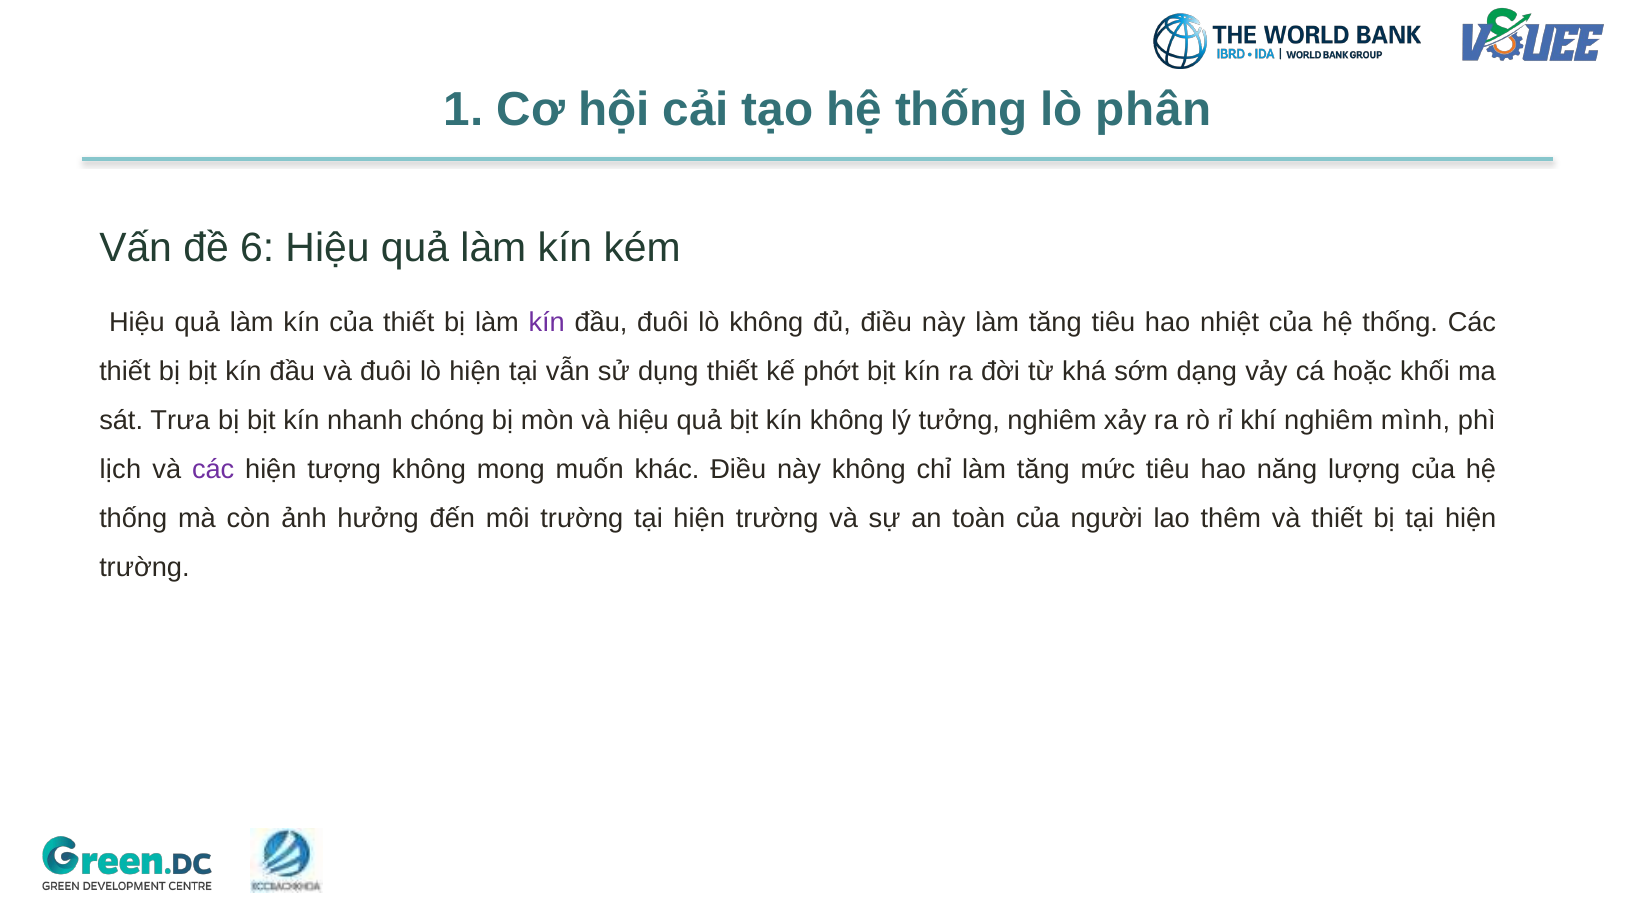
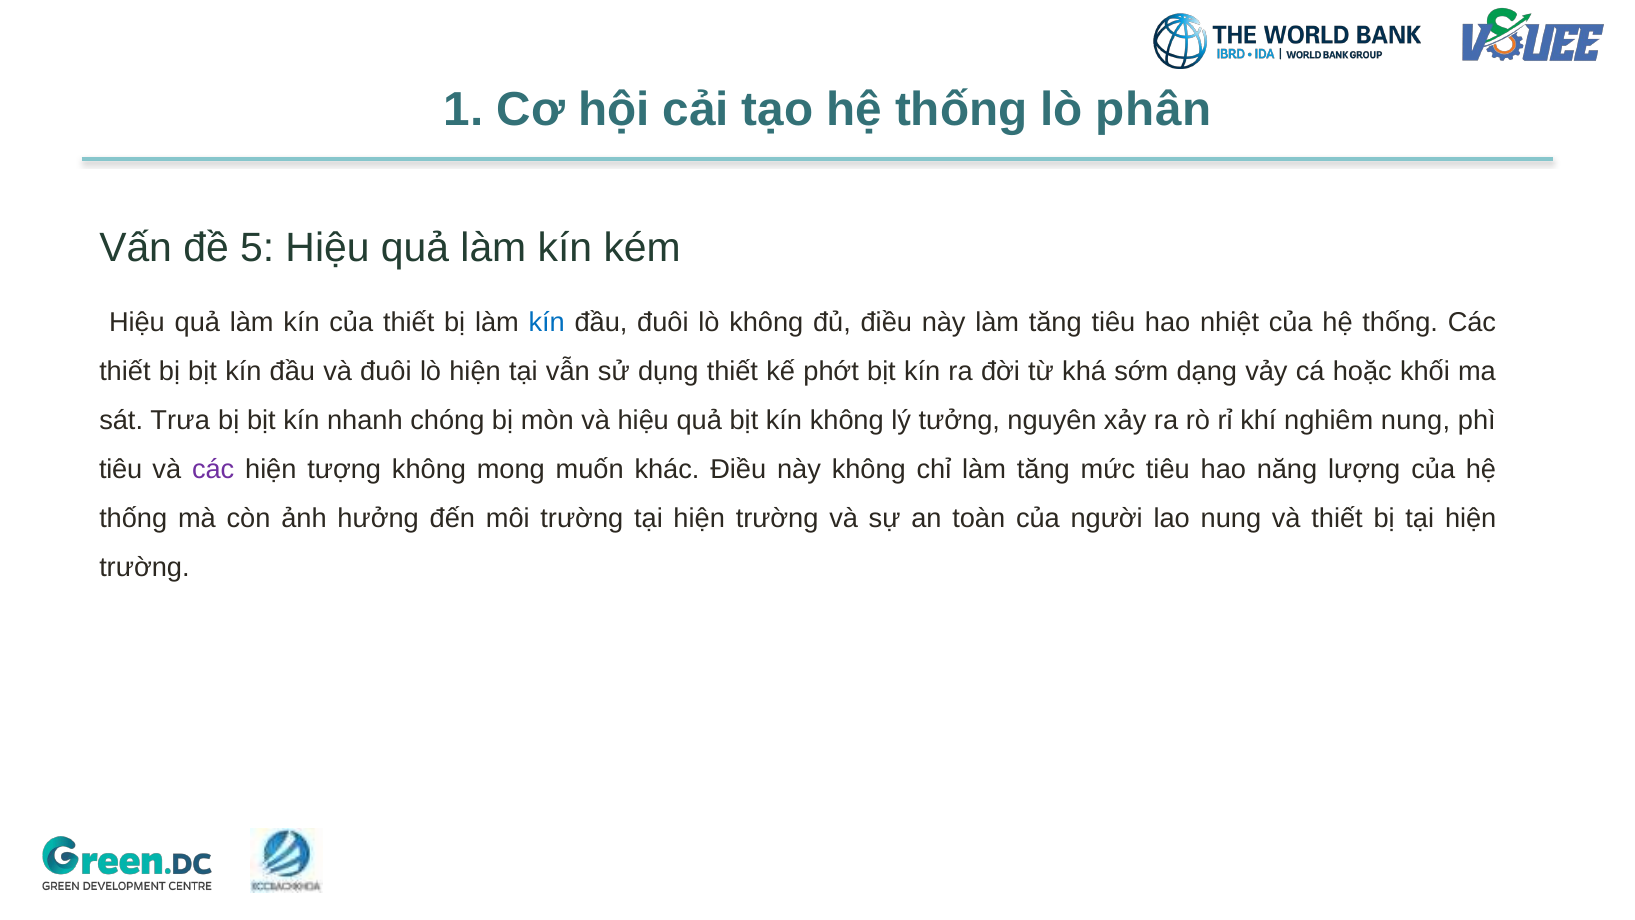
6: 6 -> 5
kín at (547, 322) colour: purple -> blue
tưởng nghiêm: nghiêm -> nguyên
nghiêm mình: mình -> nung
lịch at (120, 469): lịch -> tiêu
lao thêm: thêm -> nung
